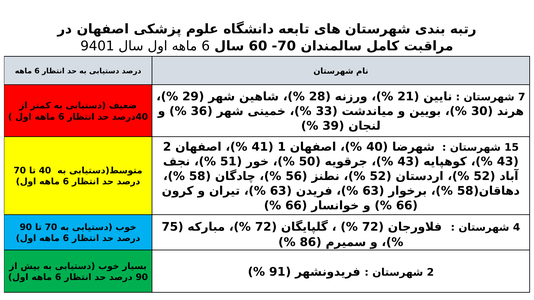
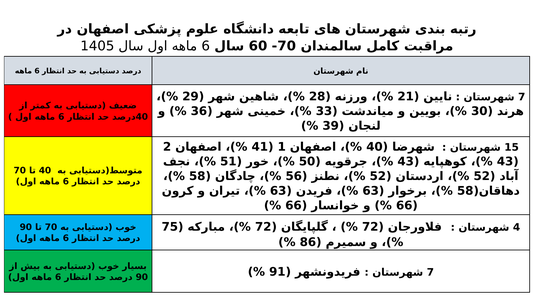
9401: 9401 -> 1405
2 at (430, 273): 2 -> 7
